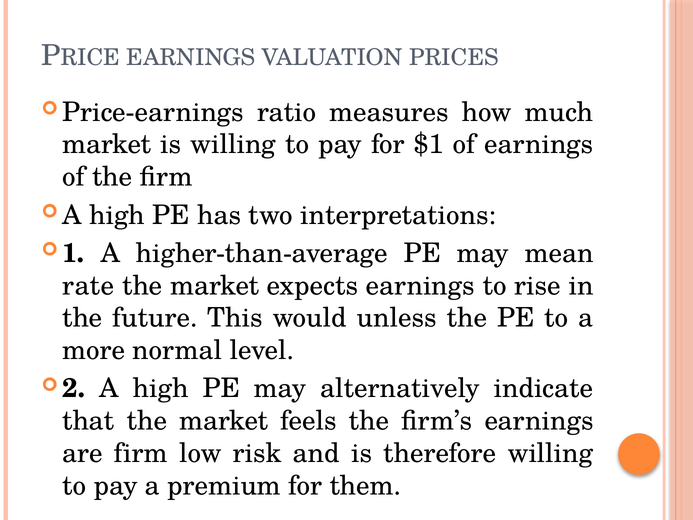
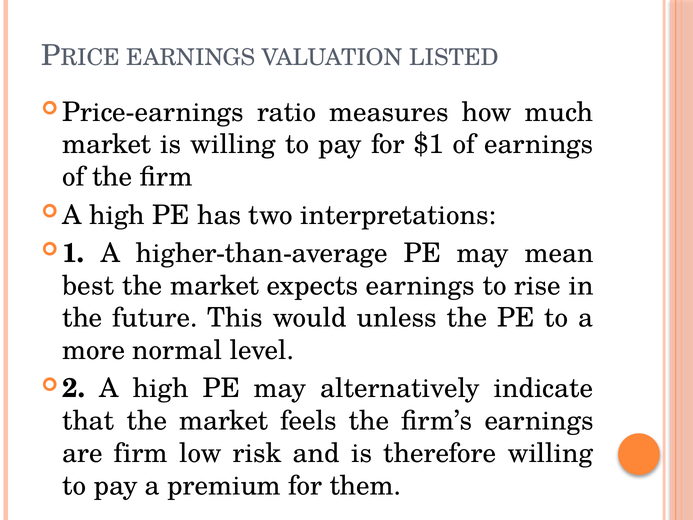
PRICES: PRICES -> LISTED
rate: rate -> best
